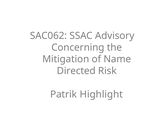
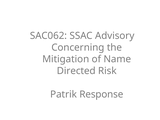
Highlight: Highlight -> Response
